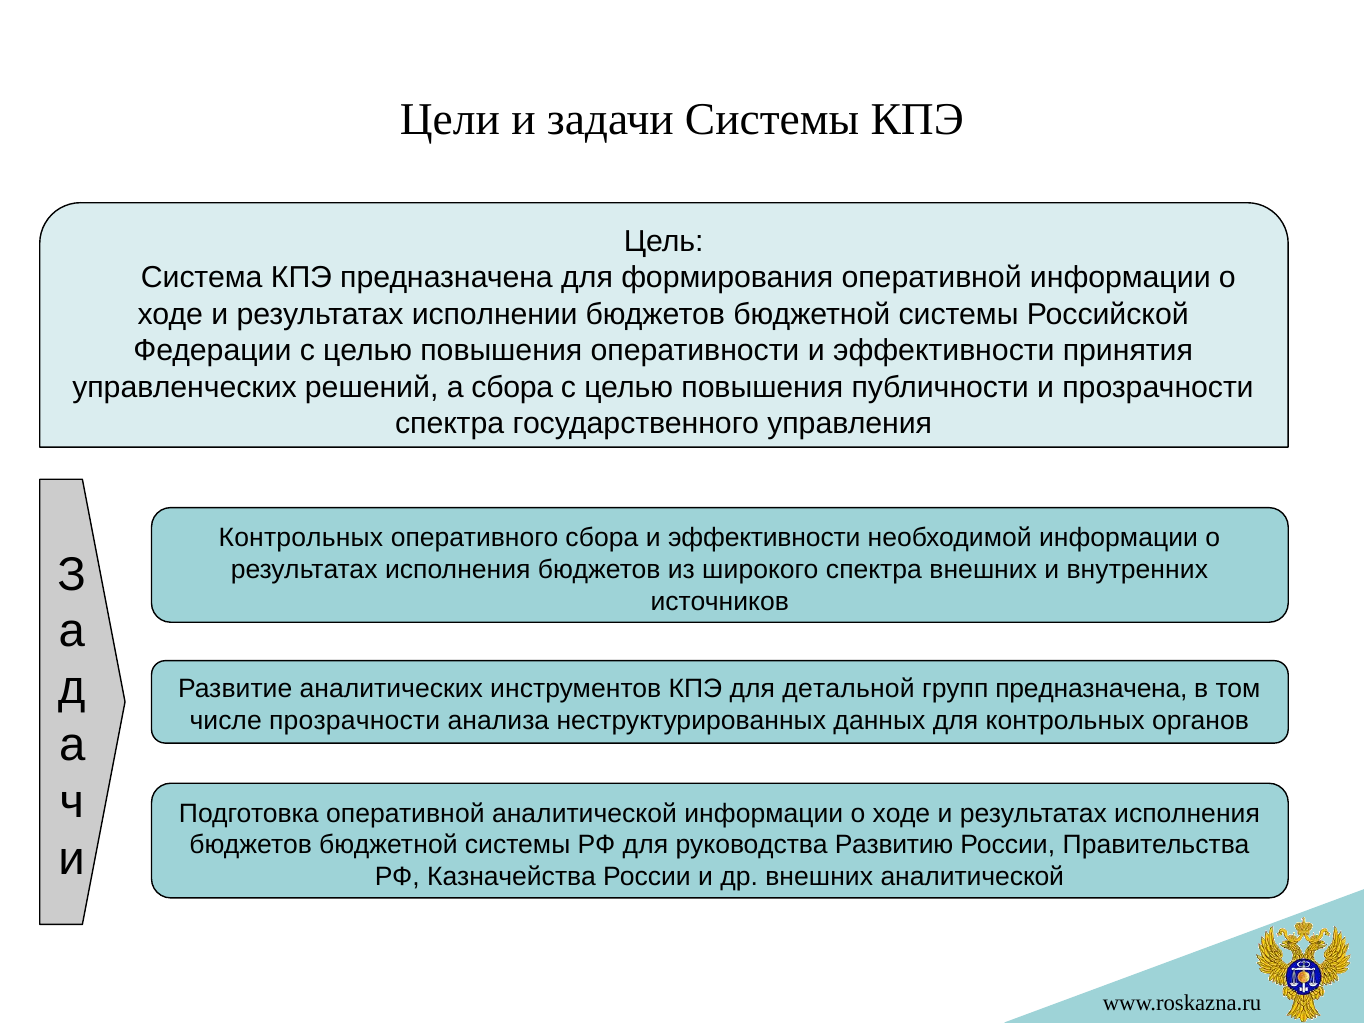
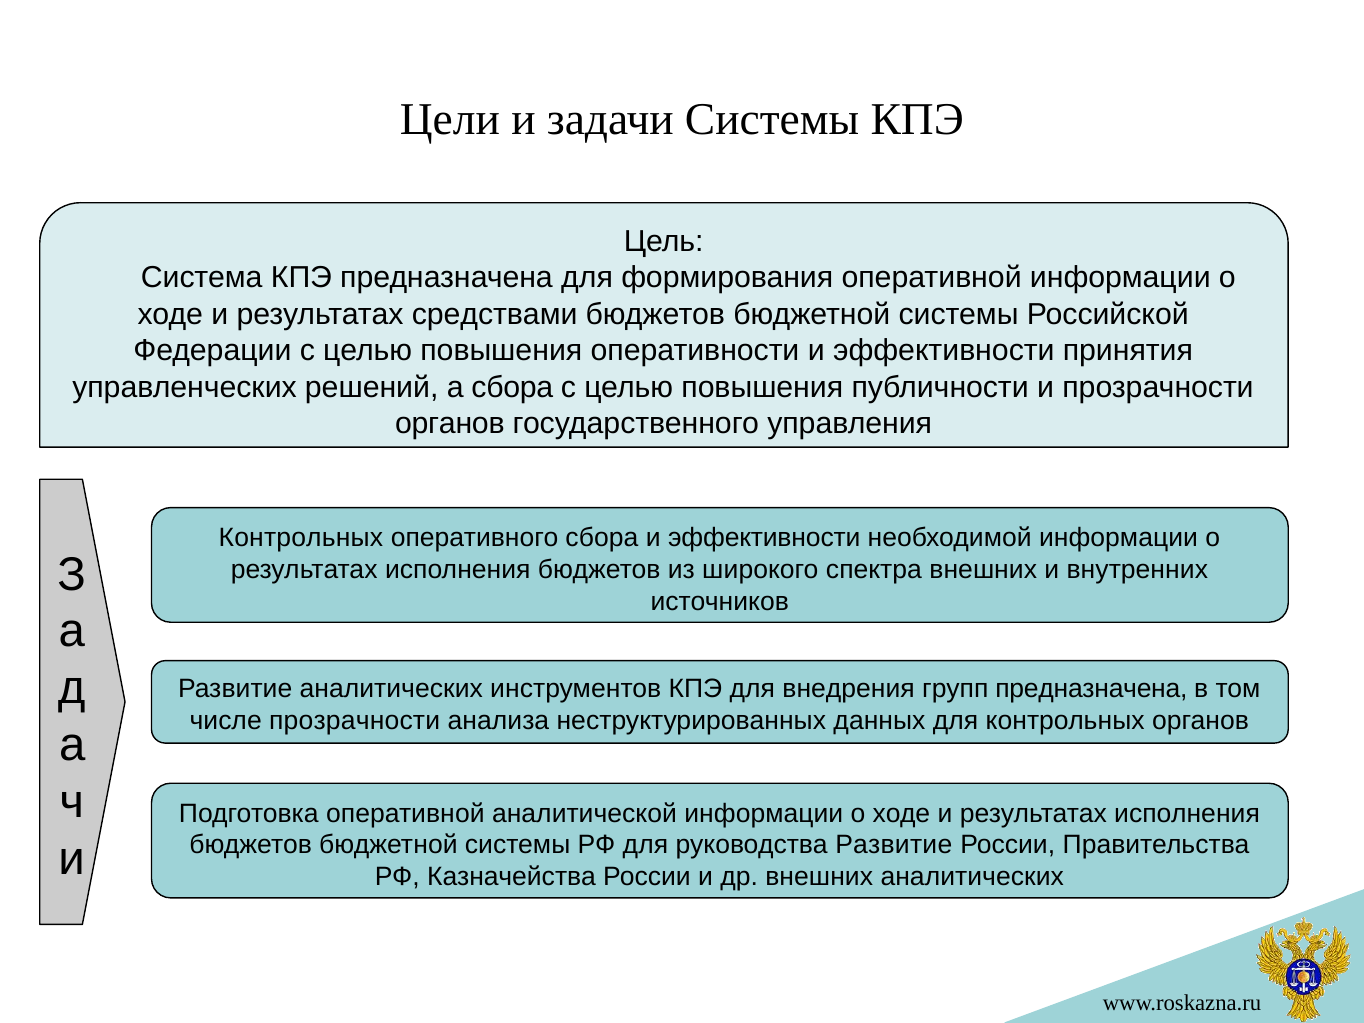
исполнении: исполнении -> средствами
спектра at (450, 423): спектра -> органов
детальной: детальной -> внедрения
руководства Развитию: Развитию -> Развитие
внешних аналитической: аналитической -> аналитических
